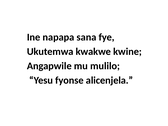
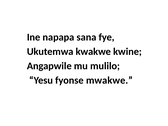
alicenjela: alicenjela -> mwakwe
